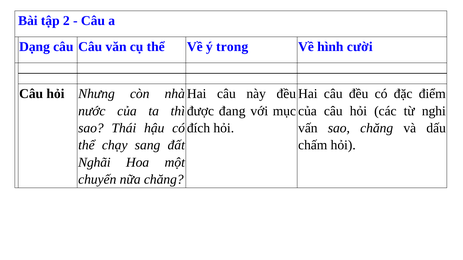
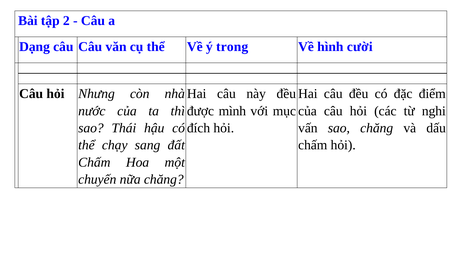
đang: đang -> mình
Nghãi at (94, 163): Nghãi -> Chấm
